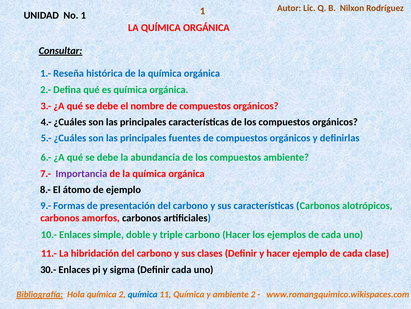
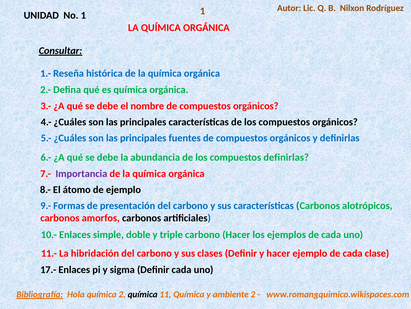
compuestos ambiente: ambiente -> definirlas
30.-: 30.- -> 17.-
química at (143, 294) colour: blue -> black
